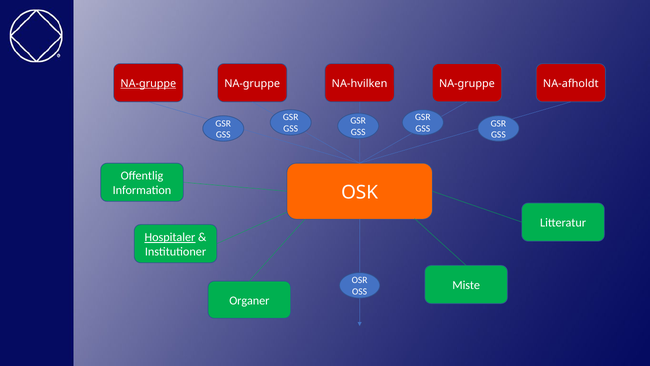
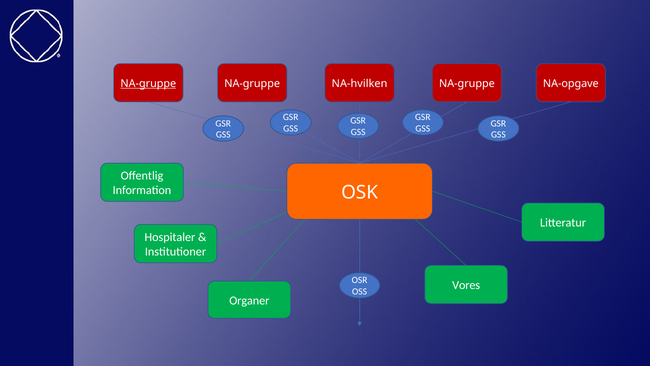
NA-afholdt: NA-afholdt -> NA-opgave
Hospitaler underline: present -> none
Miste: Miste -> Vores
